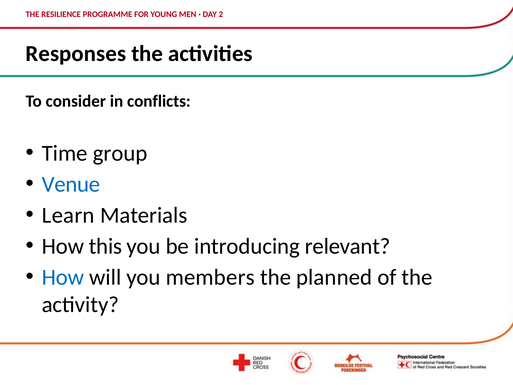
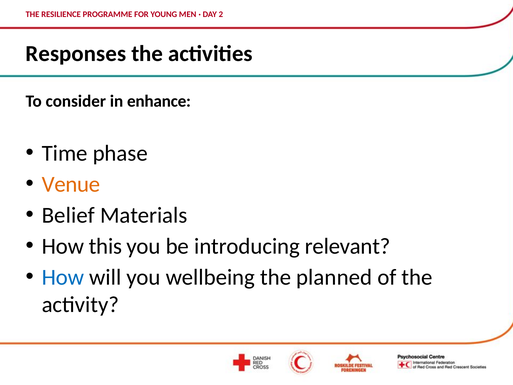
conflicts: conflicts -> enhance
group: group -> phase
Venue colour: blue -> orange
Learn: Learn -> Belief
members: members -> wellbeing
